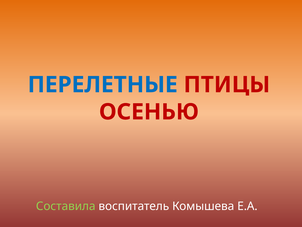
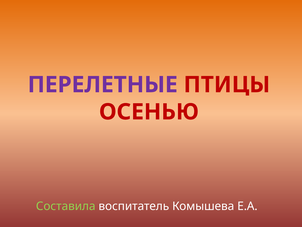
ПЕРЕЛЕТНЫЕ colour: blue -> purple
